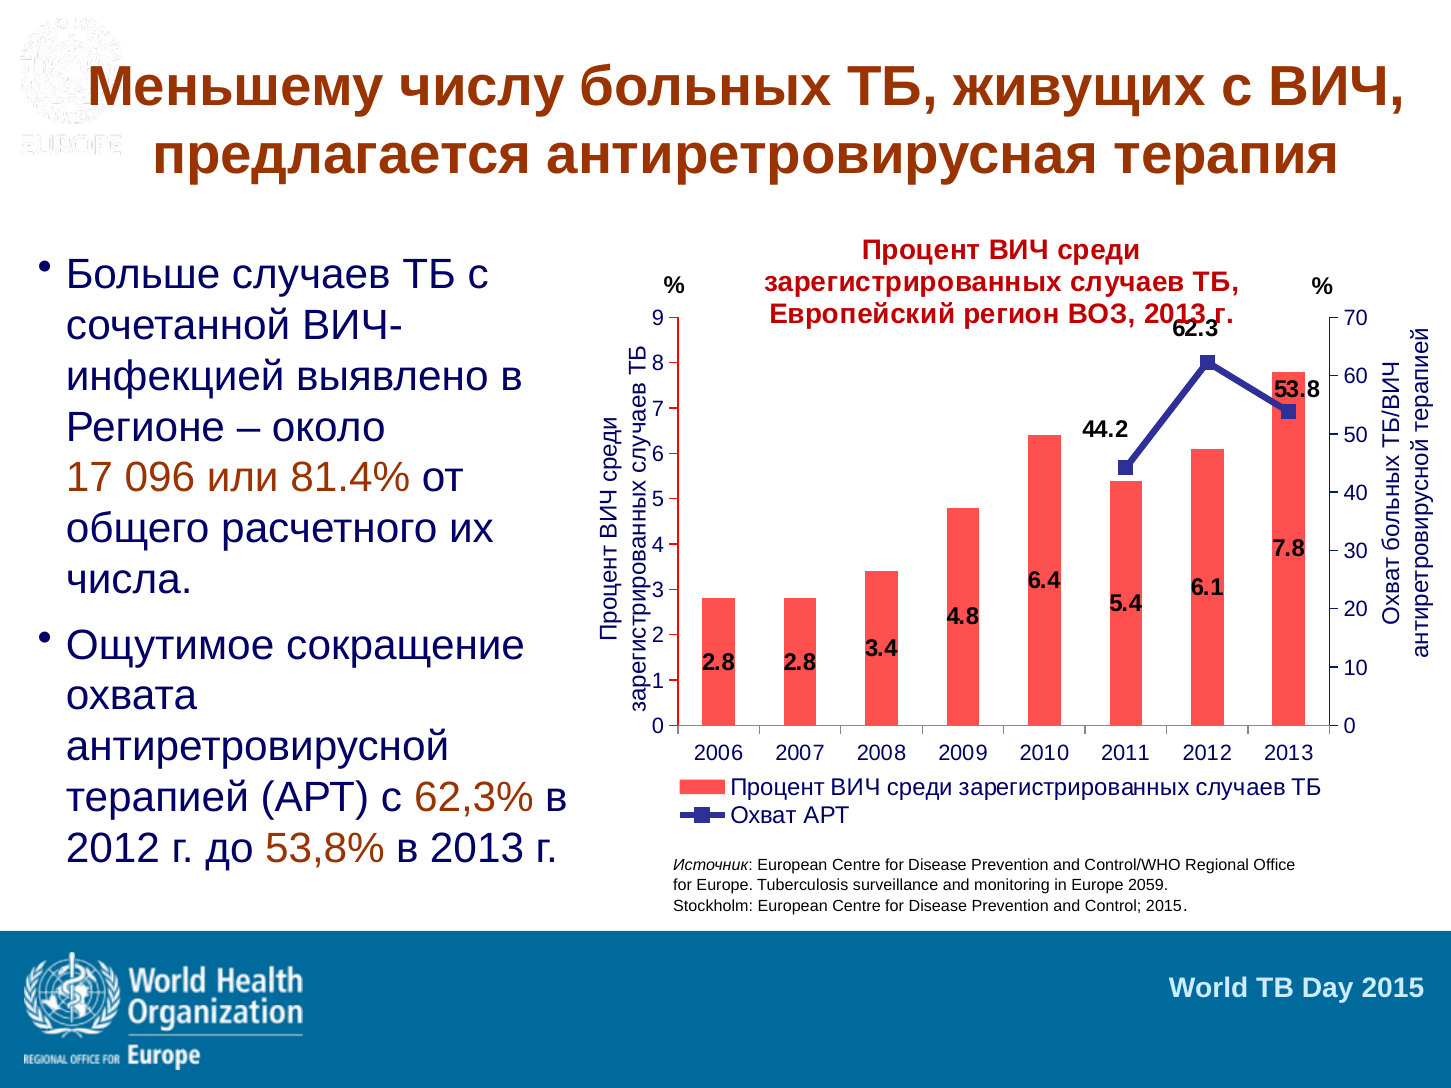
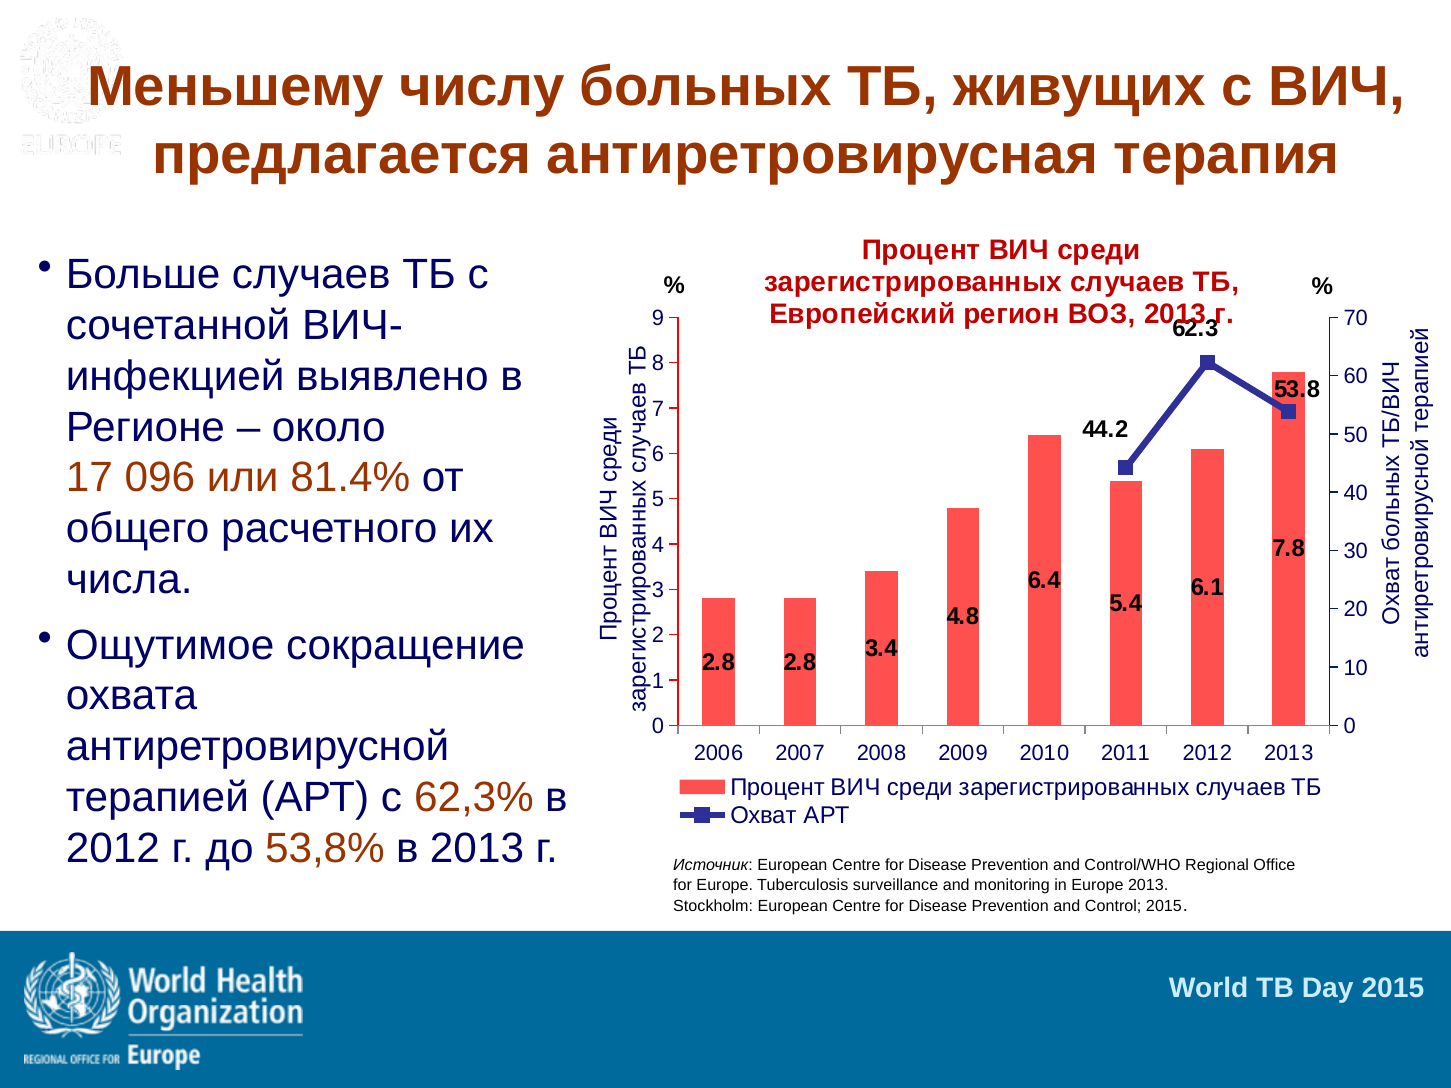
Europe 2059: 2059 -> 2013
